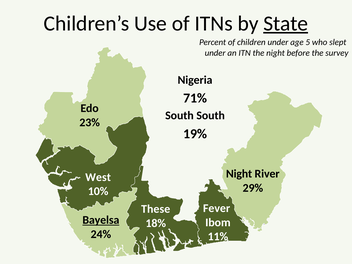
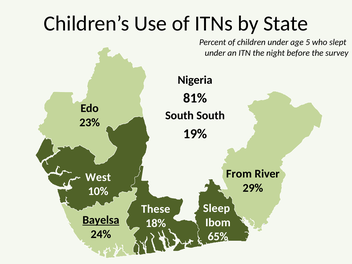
State underline: present -> none
71%: 71% -> 81%
Night at (239, 174): Night -> From
Fever: Fever -> Sleep
11%: 11% -> 65%
